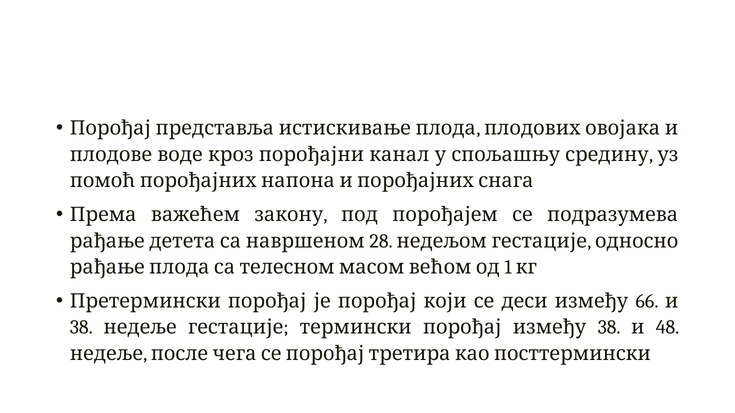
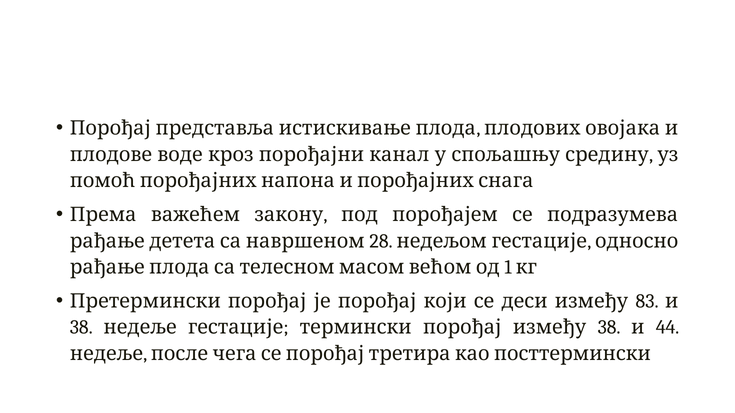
66: 66 -> 83
48: 48 -> 44
